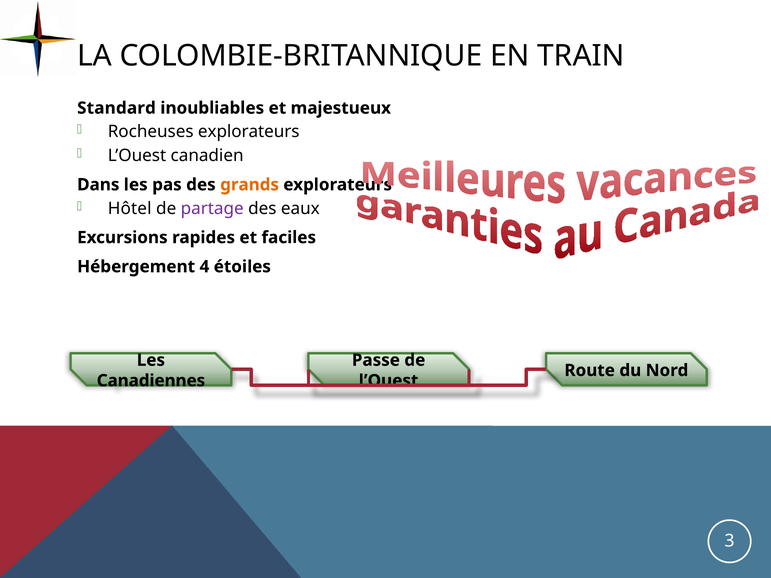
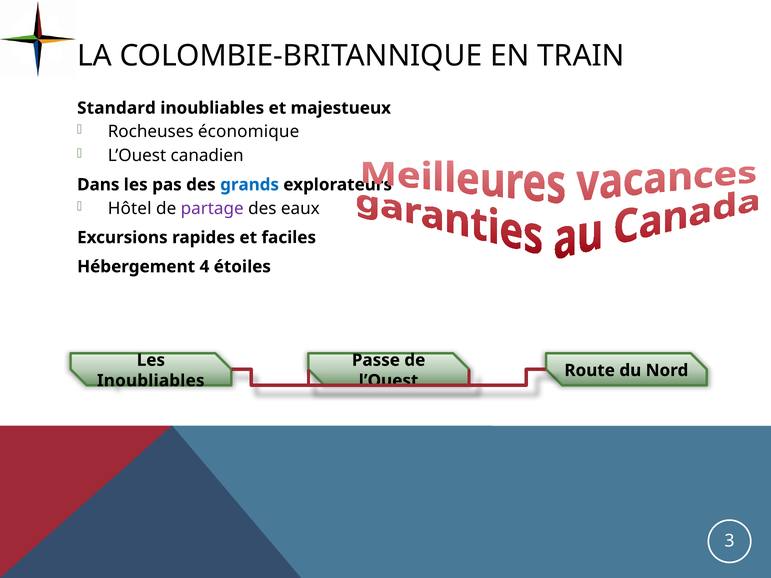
Rocheuses explorateurs: explorateurs -> économique
grands colour: orange -> blue
Canadiennes at (151, 381): Canadiennes -> Inoubliables
